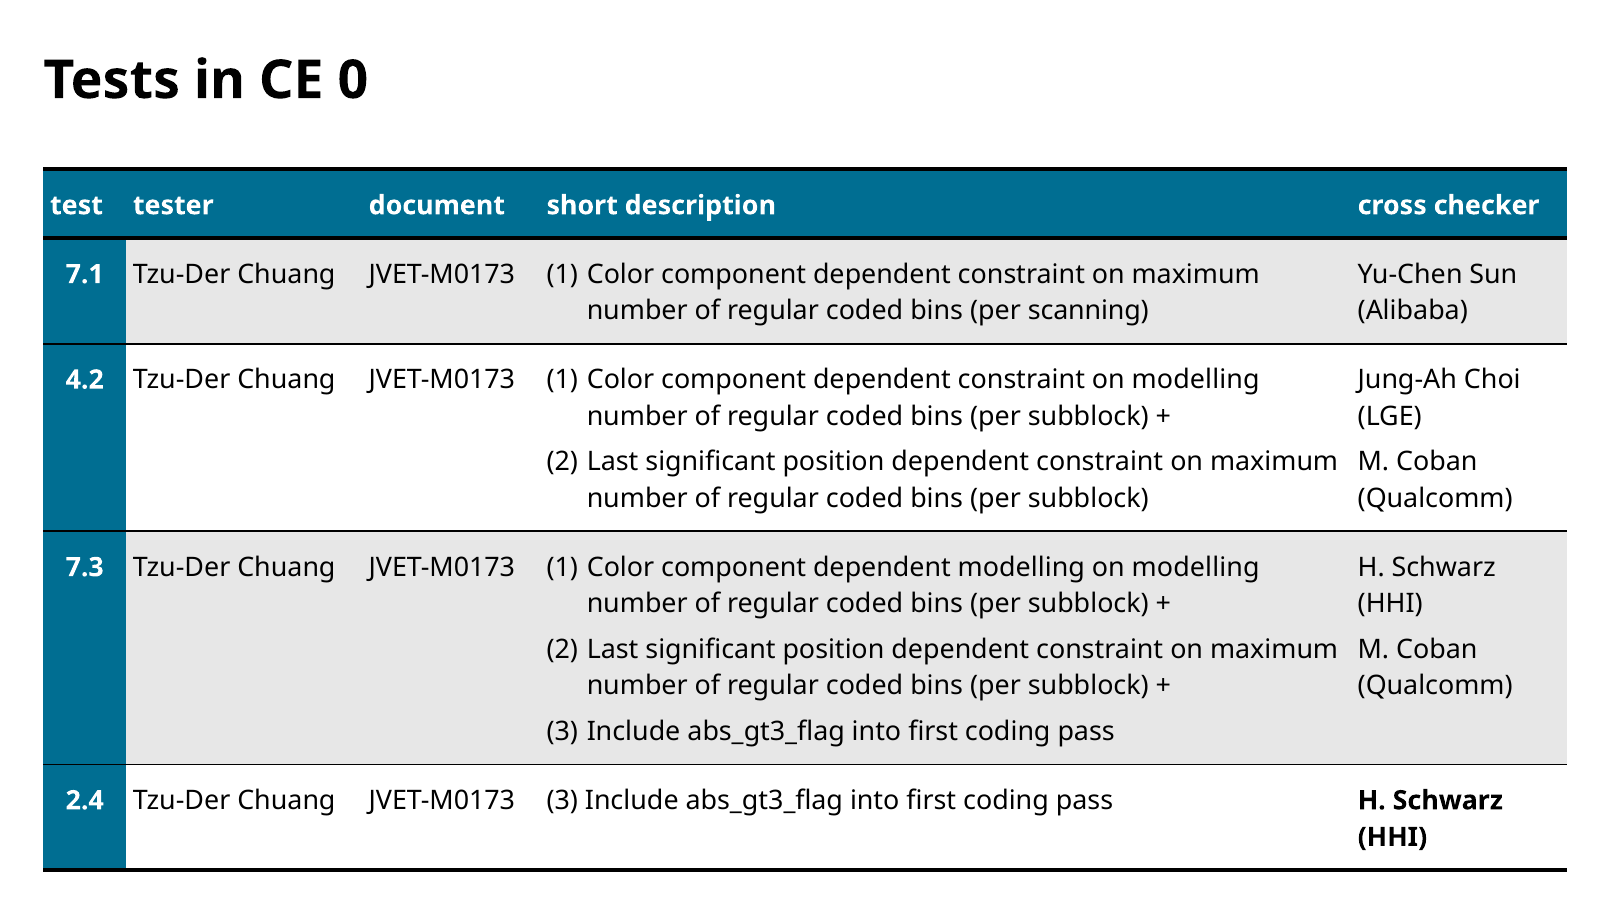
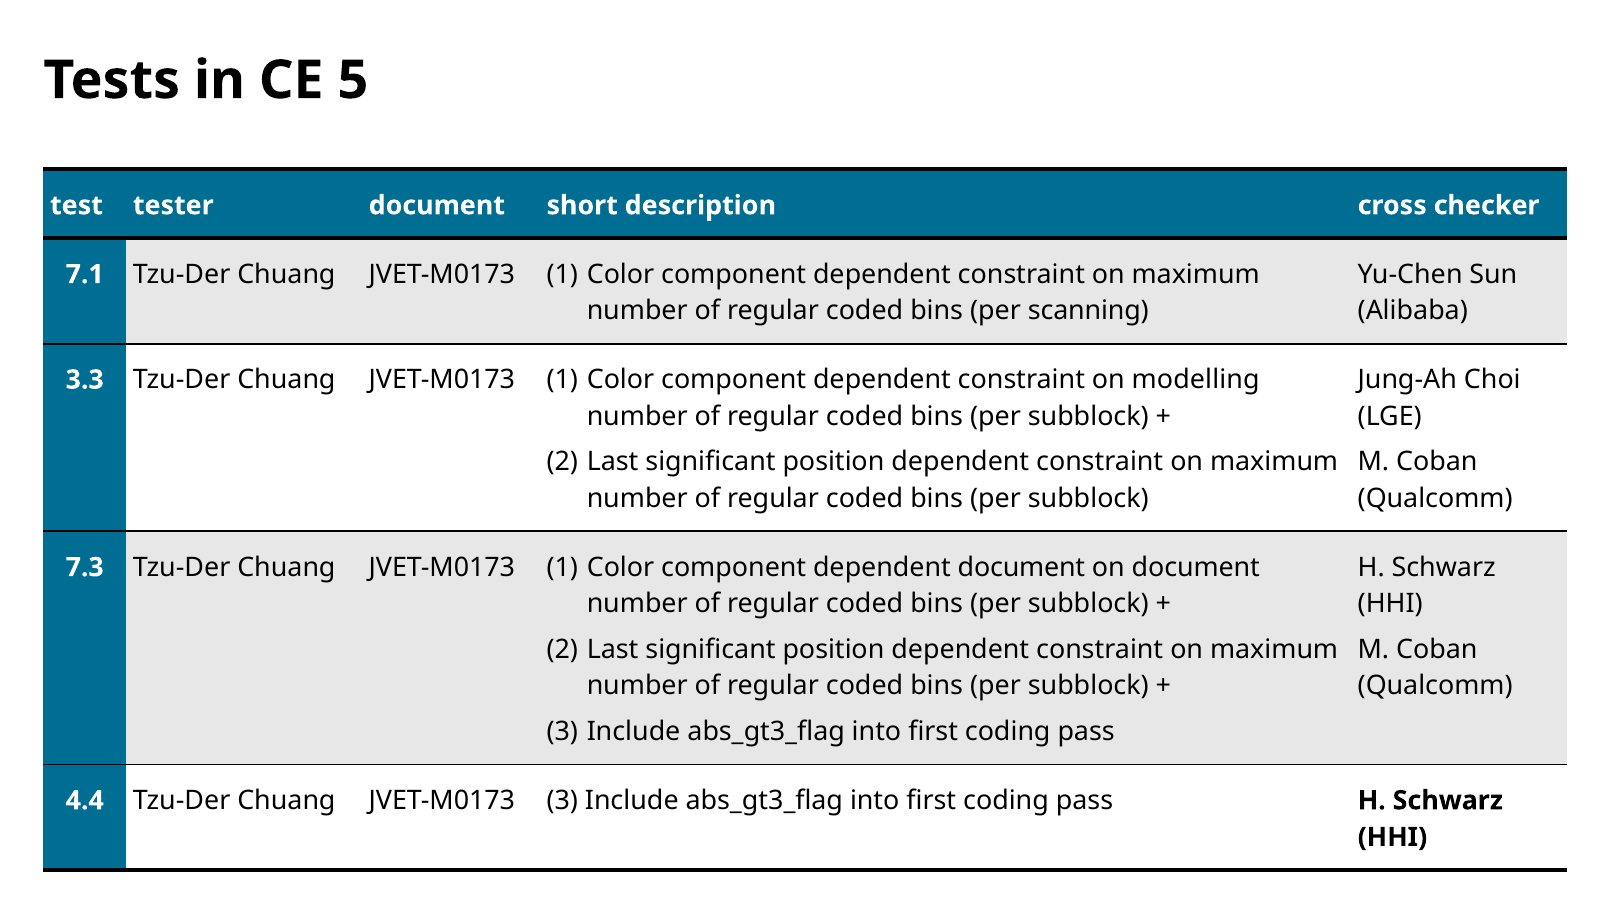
0: 0 -> 5
4.2: 4.2 -> 3.3
dependent modelling: modelling -> document
modelling at (1196, 568): modelling -> document
2.4: 2.4 -> 4.4
